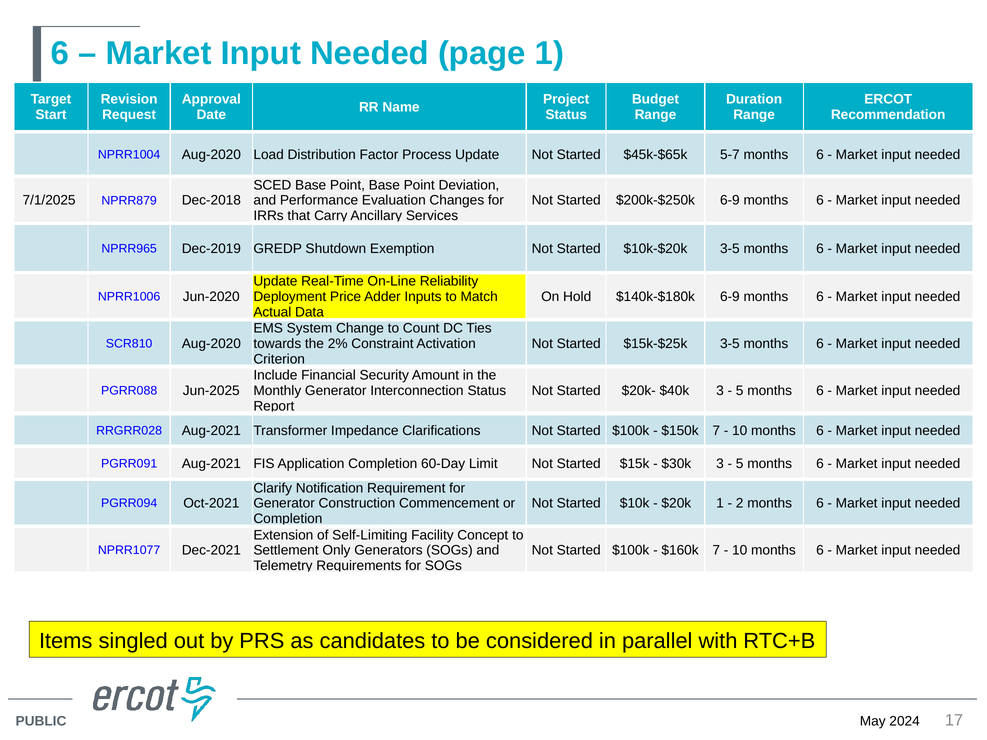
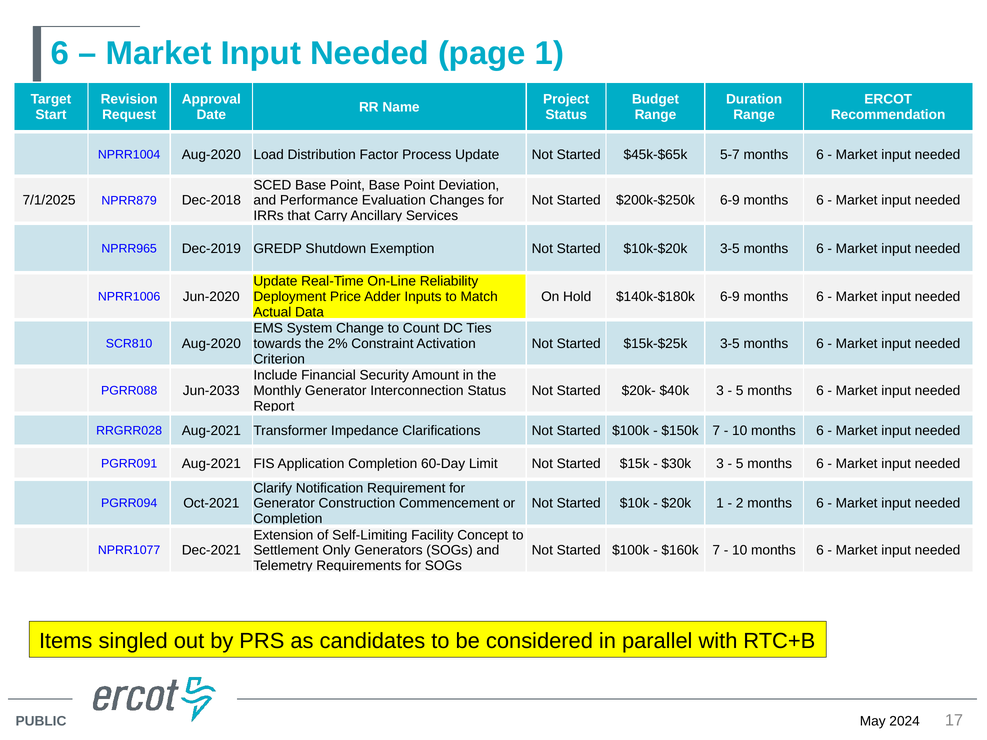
Jun-2025: Jun-2025 -> Jun-2033
